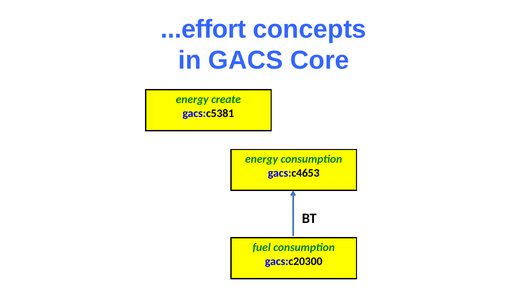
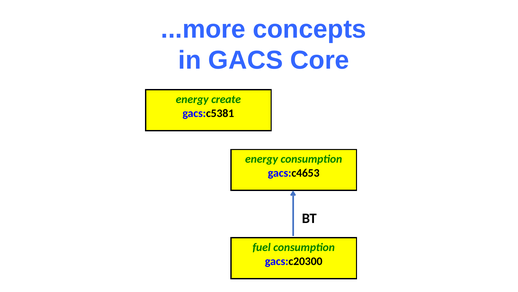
...effort: ...effort -> ...more
